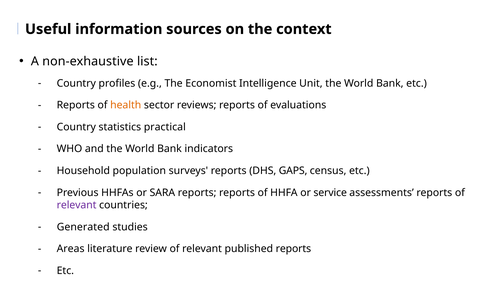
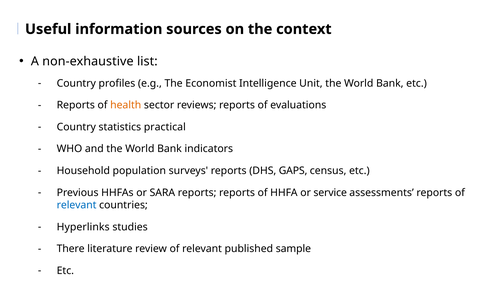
relevant at (77, 205) colour: purple -> blue
Generated: Generated -> Hyperlinks
Areas: Areas -> There
published reports: reports -> sample
